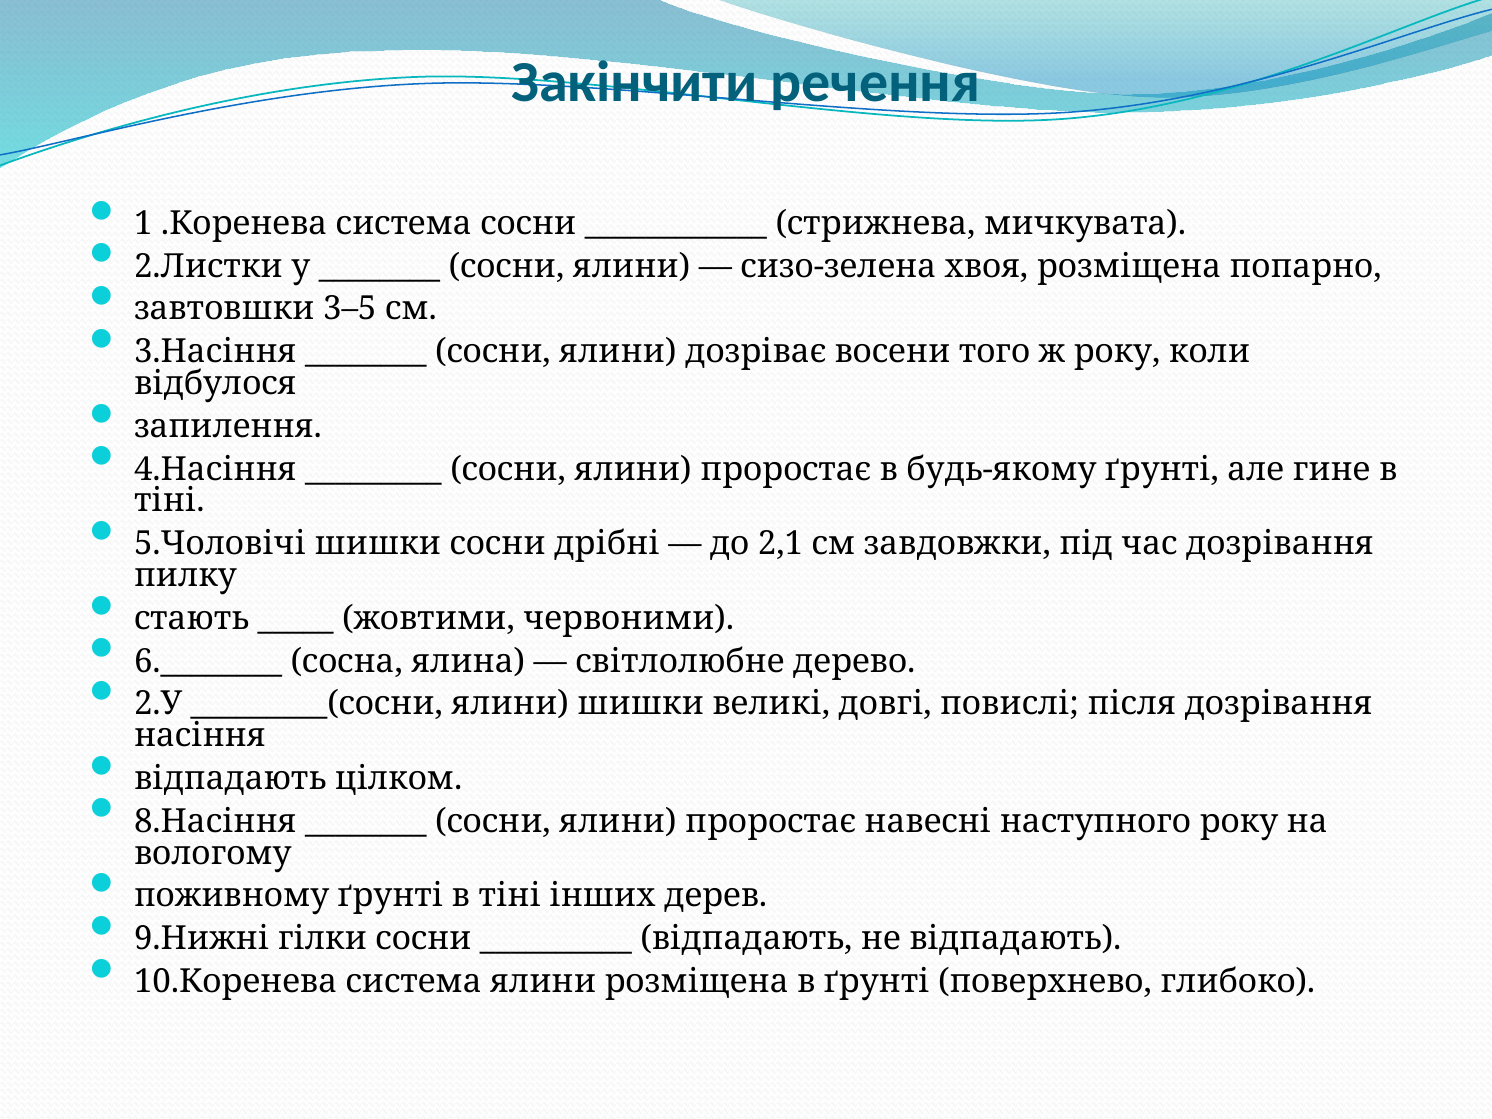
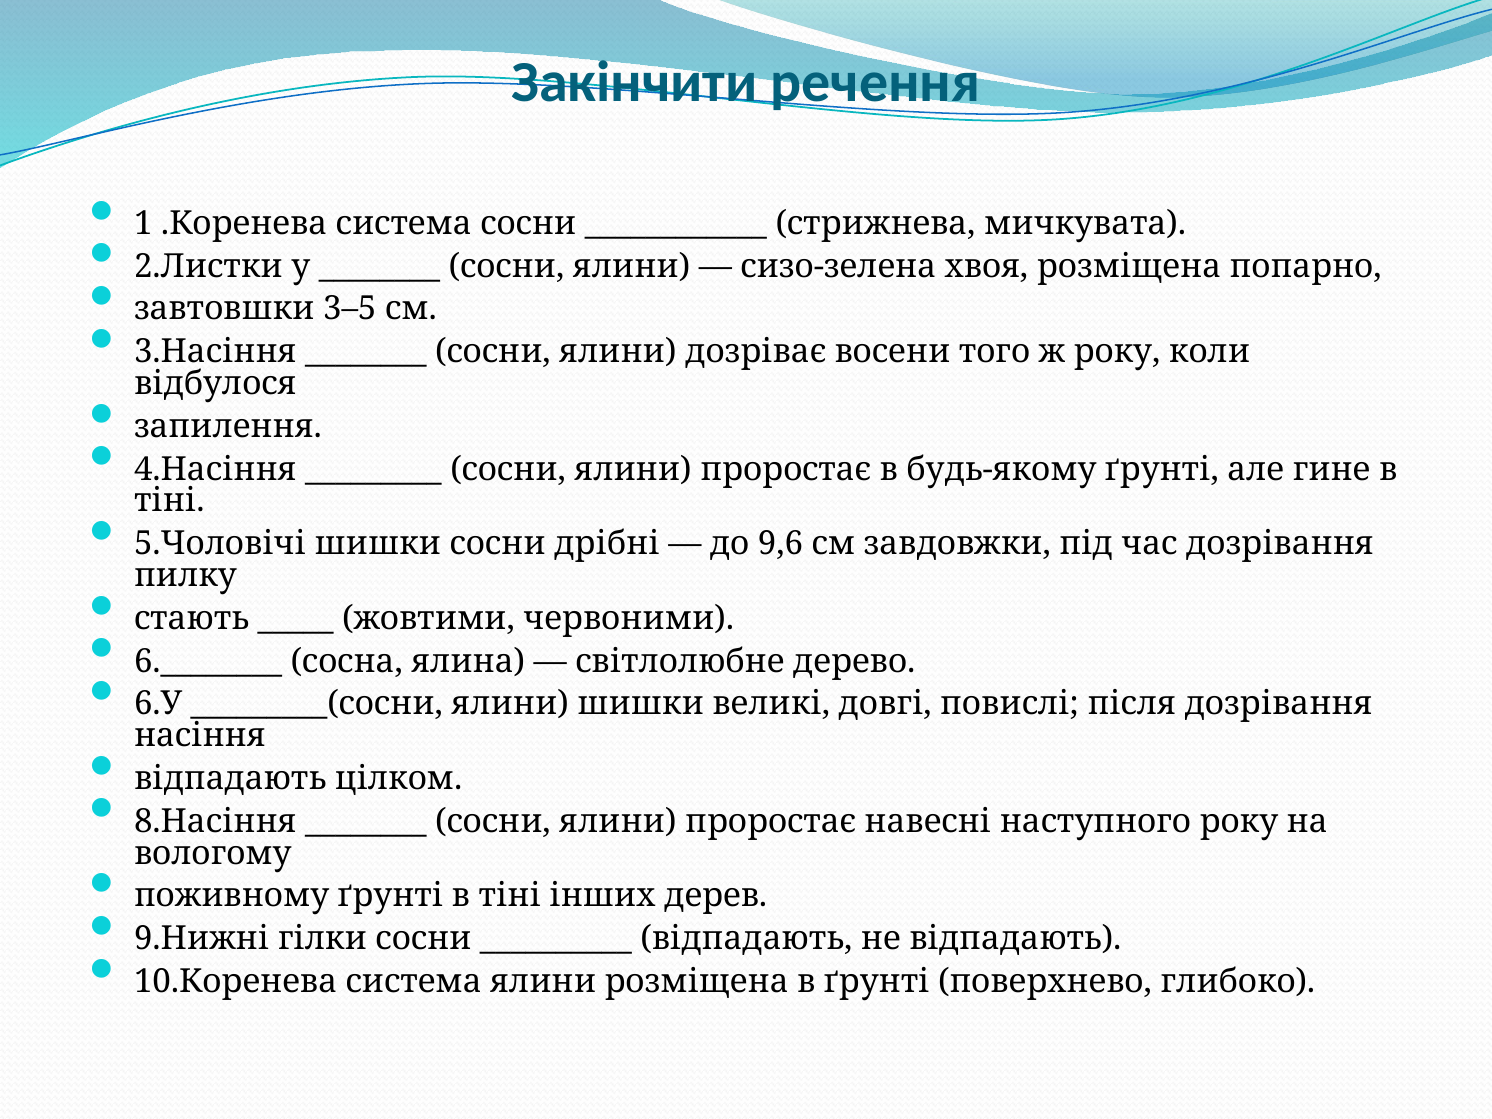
2,1: 2,1 -> 9,6
2.У: 2.У -> 6.У
